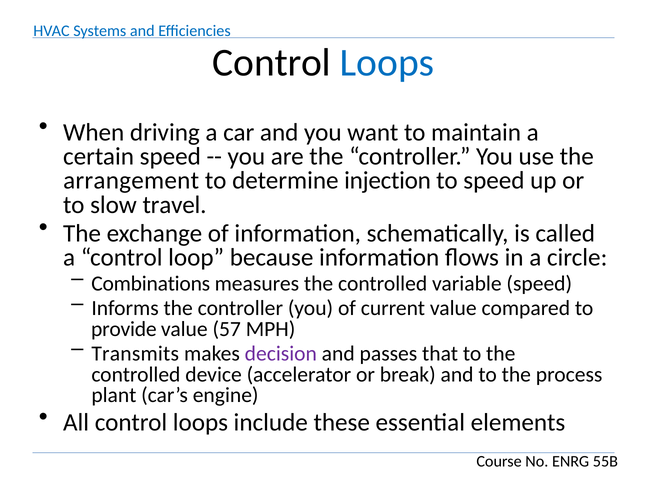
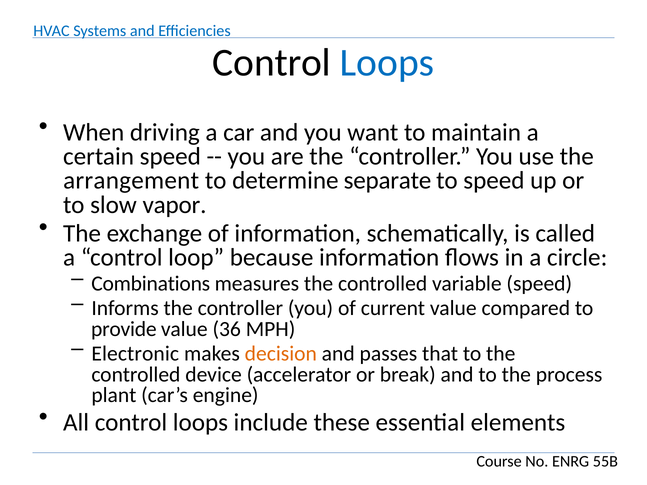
injection: injection -> separate
travel: travel -> vapor
57: 57 -> 36
Transmits: Transmits -> Electronic
decision colour: purple -> orange
